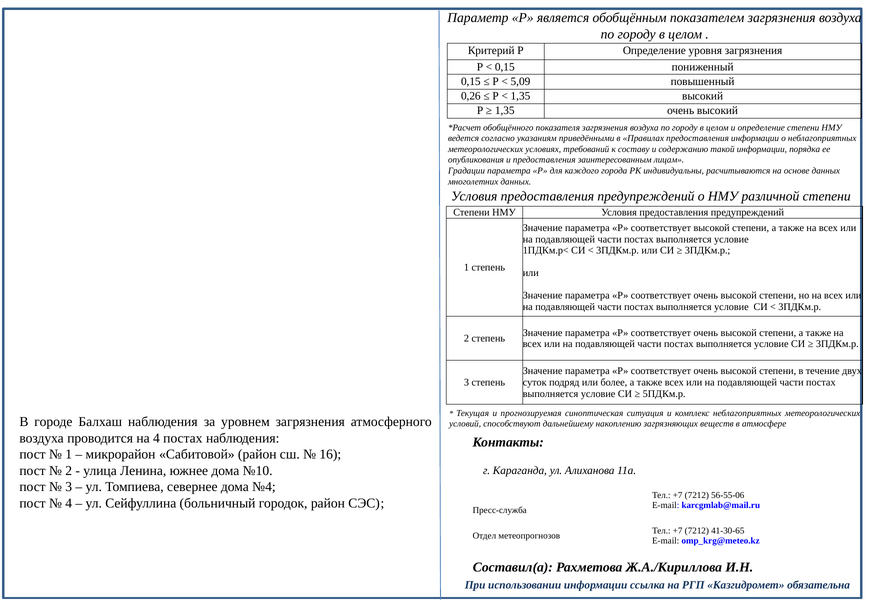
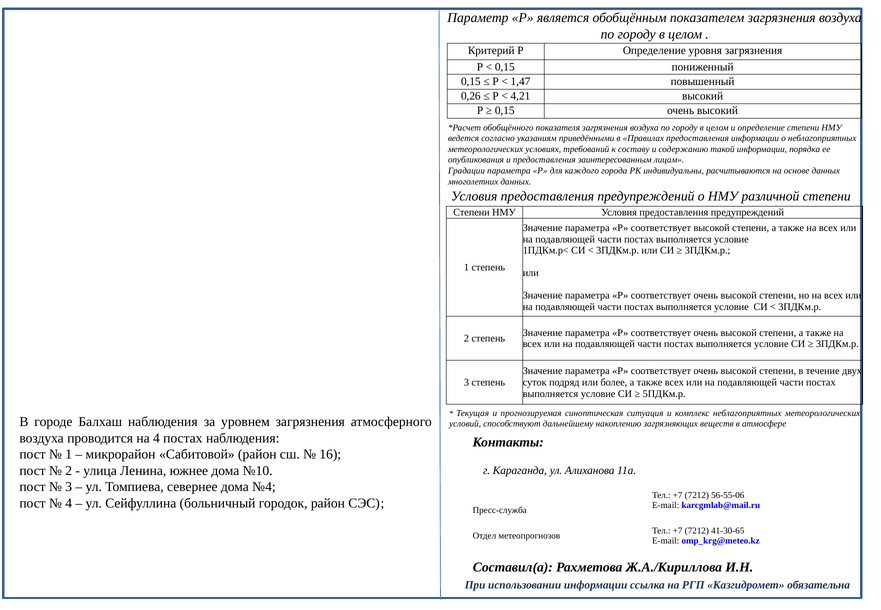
5,09: 5,09 -> 1,47
1,35 at (520, 96): 1,35 -> 4,21
1,35 at (505, 111): 1,35 -> 0,15
